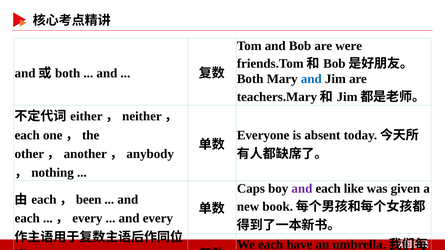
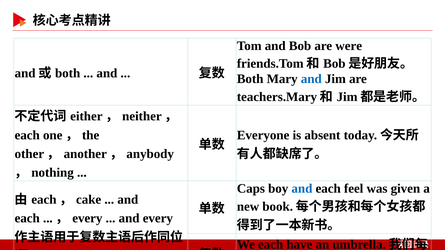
and at (302, 189) colour: purple -> blue
like: like -> feel
been: been -> cake
